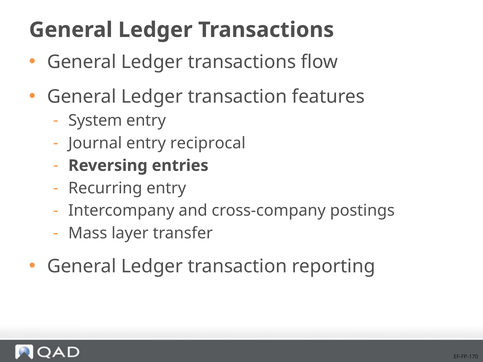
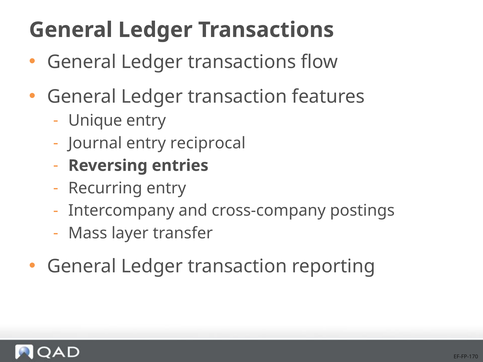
System: System -> Unique
